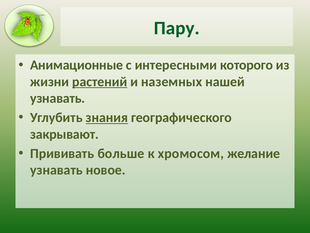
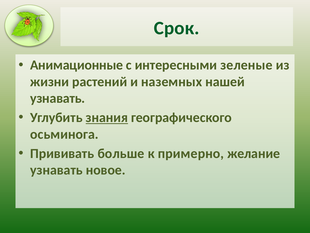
Пару: Пару -> Срок
которого: которого -> зеленые
растений underline: present -> none
закрывают: закрывают -> осьминога
хромосом: хромосом -> примерно
